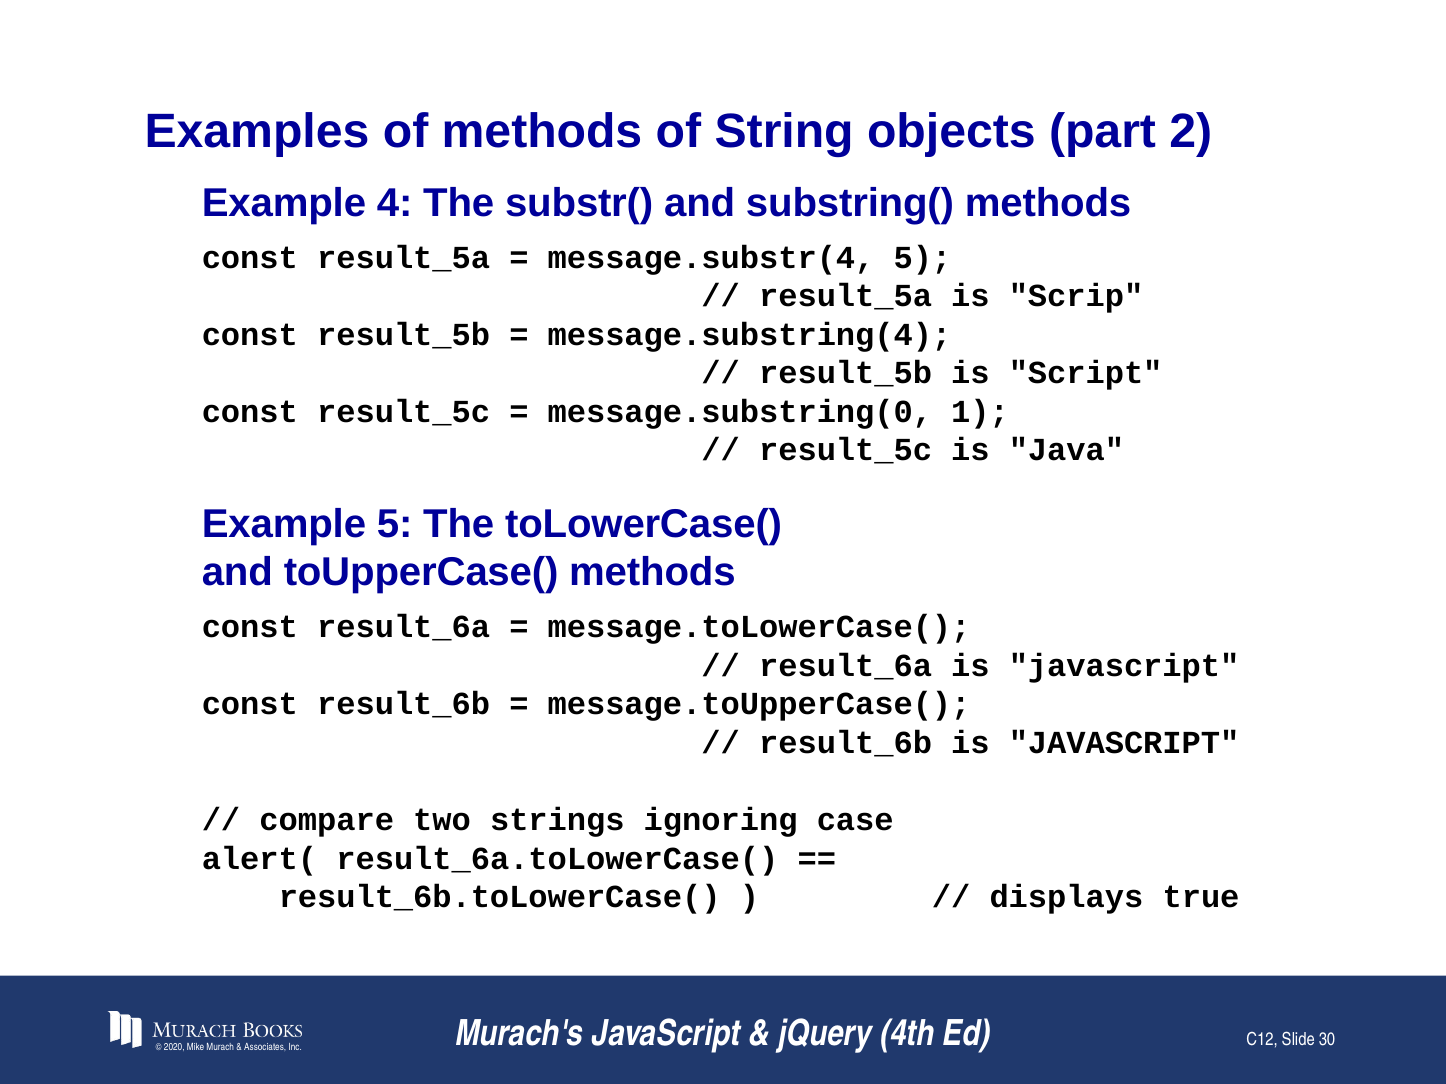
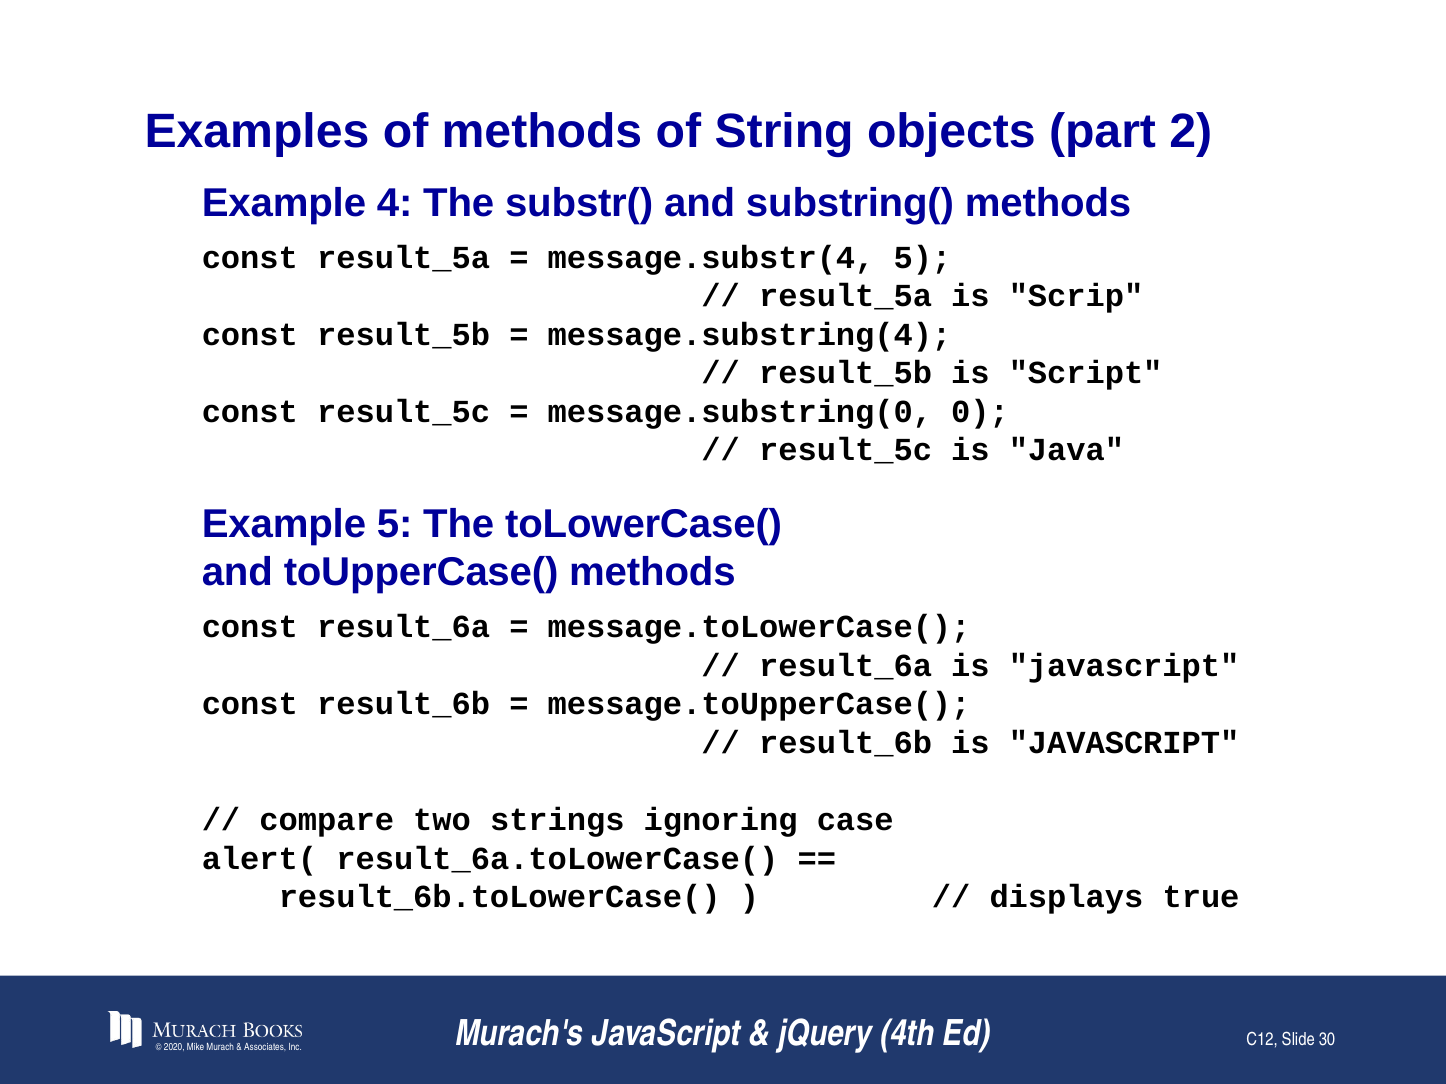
1: 1 -> 0
